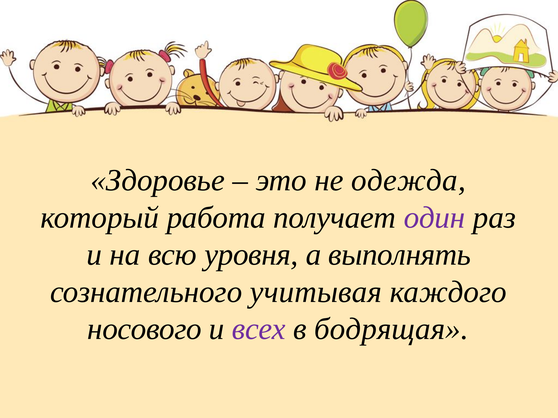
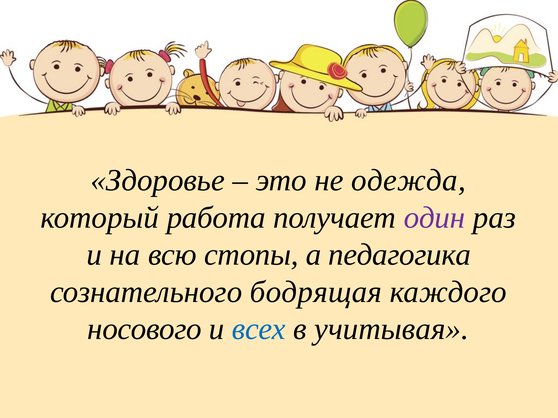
уровня: уровня -> стопы
выполнять: выполнять -> педагогика
учитывая: учитывая -> бодрящая
всех colour: purple -> blue
бодрящая: бодрящая -> учитывая
